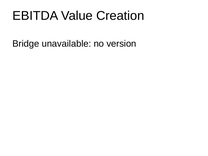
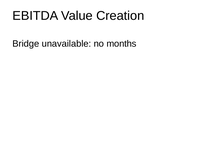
version: version -> months
